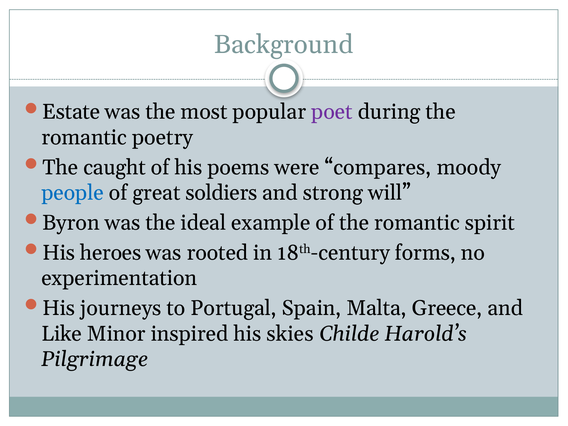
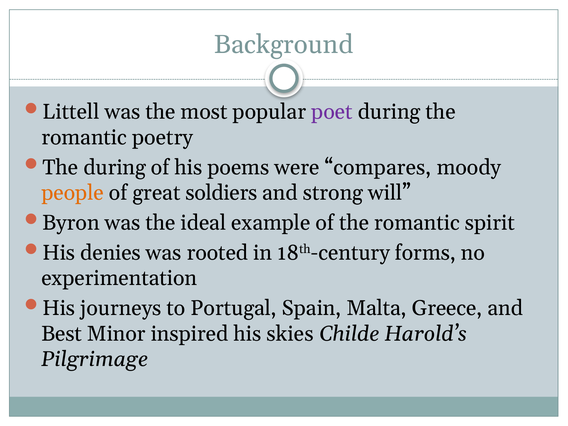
Estate: Estate -> Littell
The caught: caught -> during
people colour: blue -> orange
heroes: heroes -> denies
Like: Like -> Best
